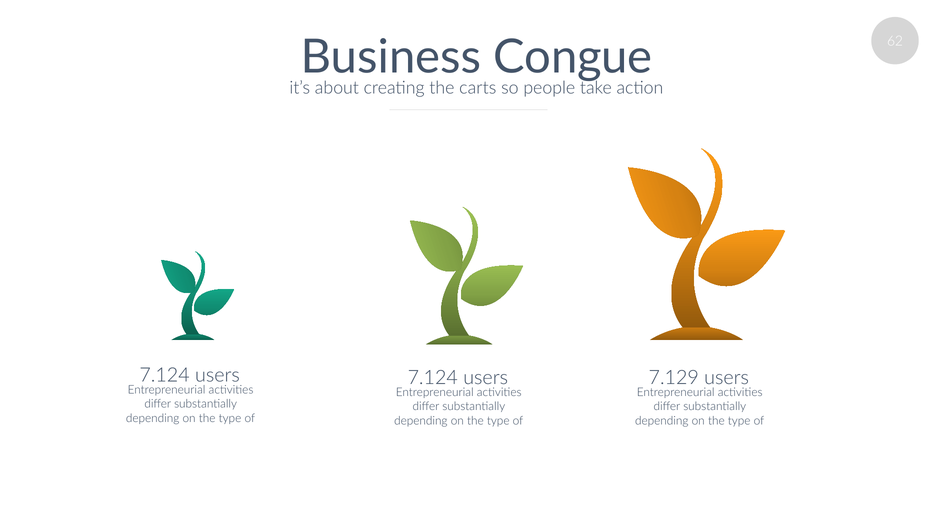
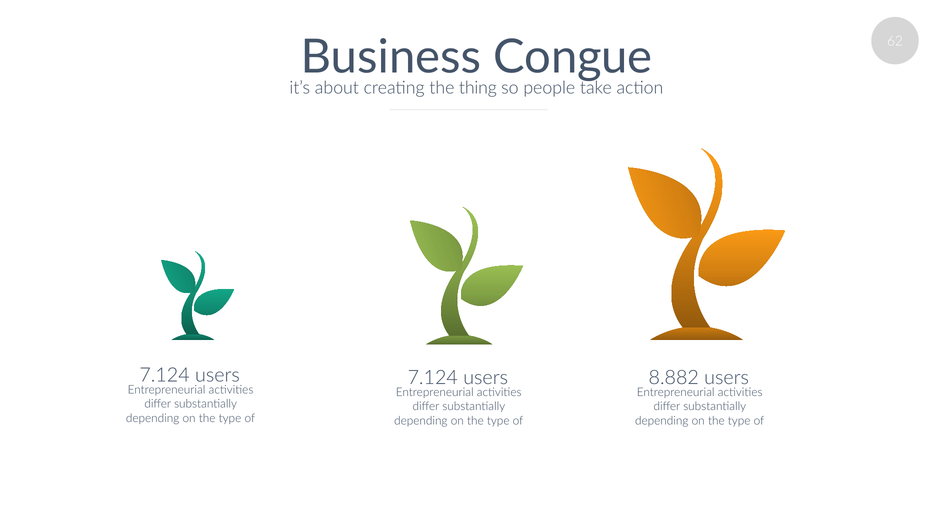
carts: carts -> thing
7.129: 7.129 -> 8.882
